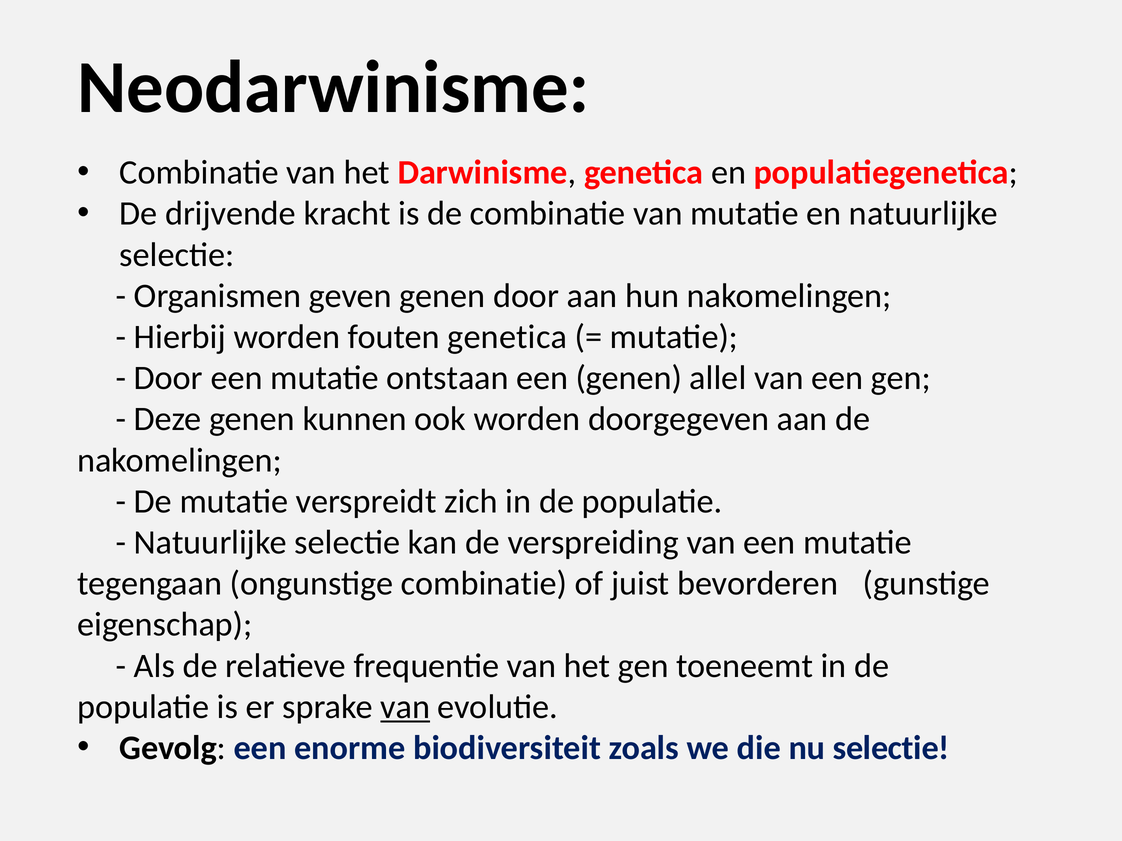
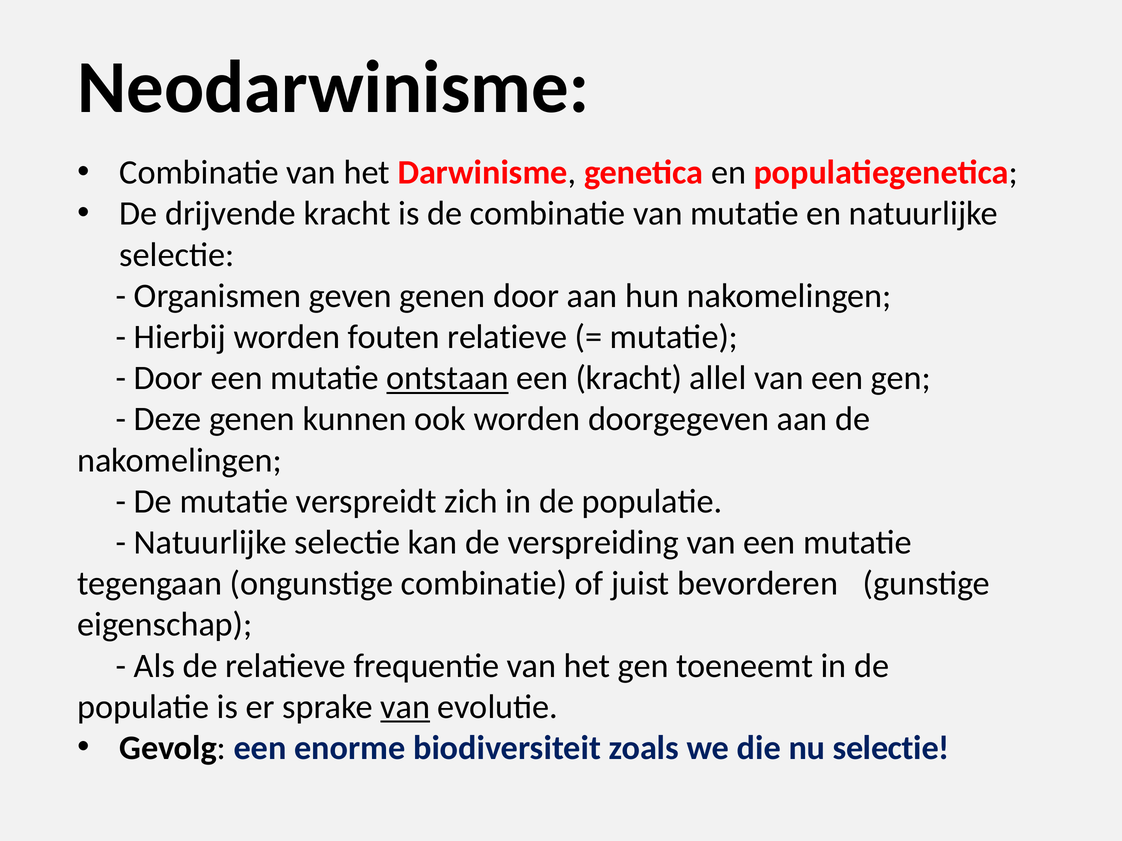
fouten genetica: genetica -> relatieve
ontstaan underline: none -> present
een genen: genen -> kracht
